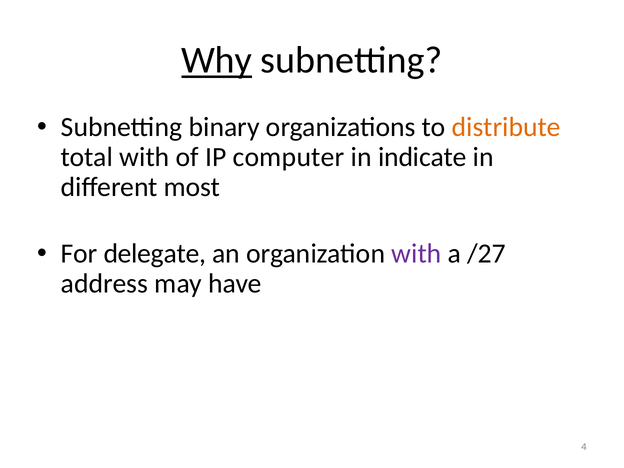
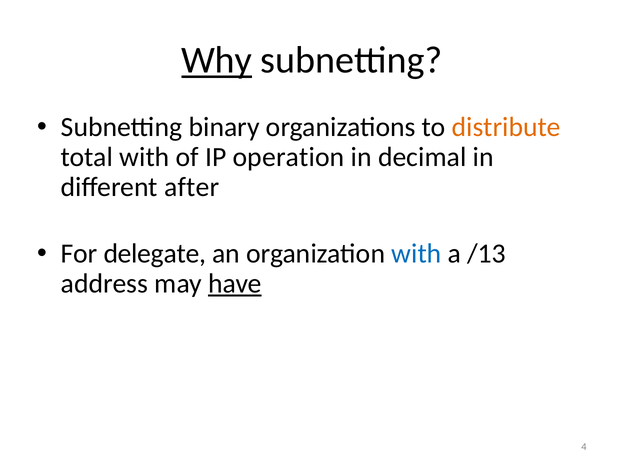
computer: computer -> operation
indicate: indicate -> decimal
most: most -> after
with at (416, 254) colour: purple -> blue
/27: /27 -> /13
have underline: none -> present
